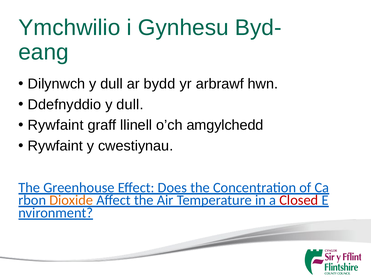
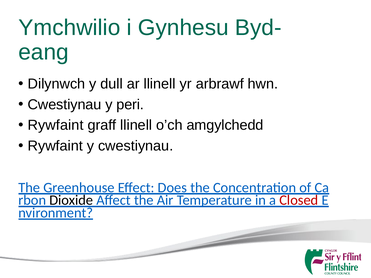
ar bydd: bydd -> llinell
Ddefnyddio at (64, 105): Ddefnyddio -> Cwestiynau
dull at (130, 105): dull -> peri
Dioxide colour: orange -> black
